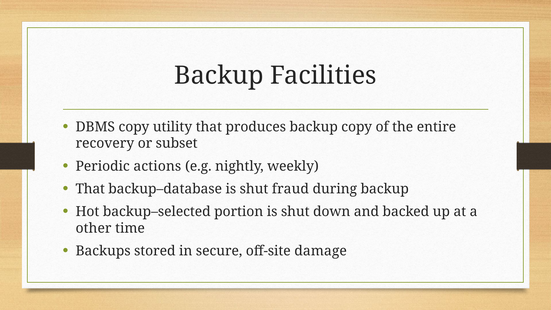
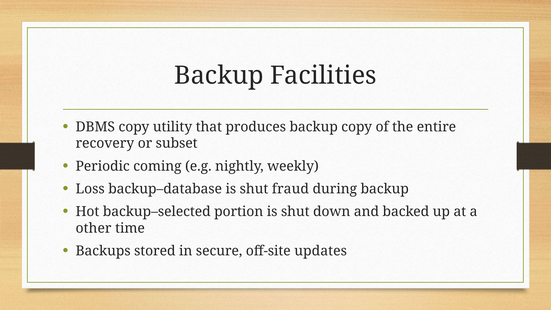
actions: actions -> coming
That at (90, 189): That -> Loss
damage: damage -> updates
